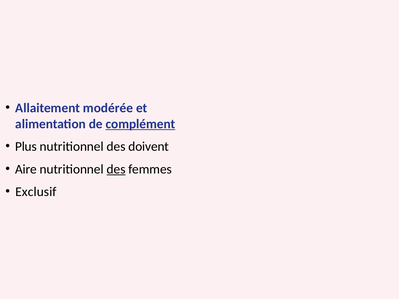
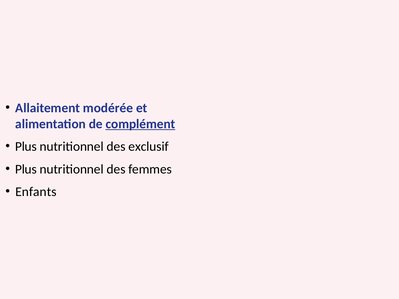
doivent: doivent -> exclusif
Aire at (26, 169): Aire -> Plus
des at (116, 169) underline: present -> none
Exclusif: Exclusif -> Enfants
